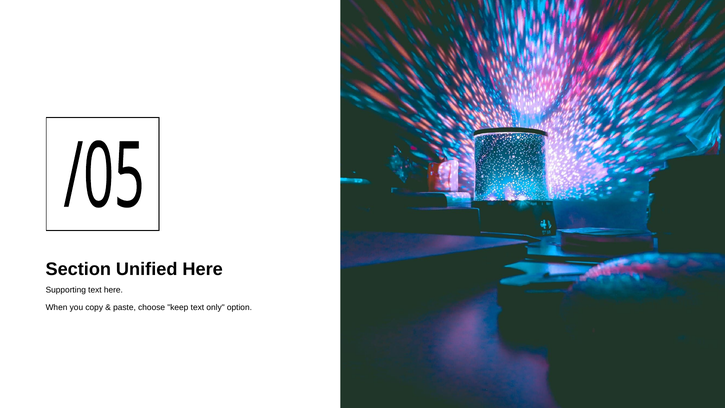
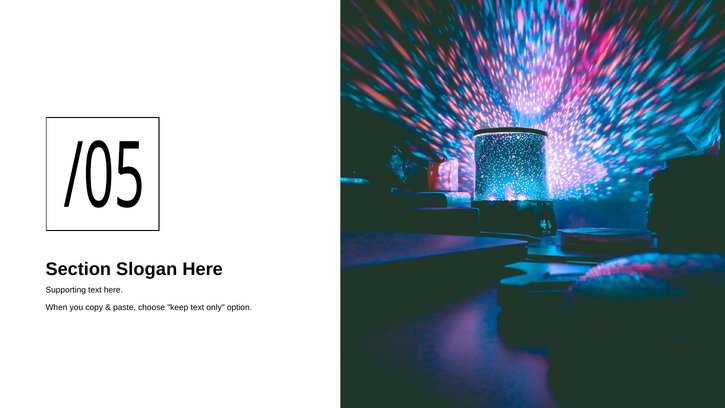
Unified: Unified -> Slogan
